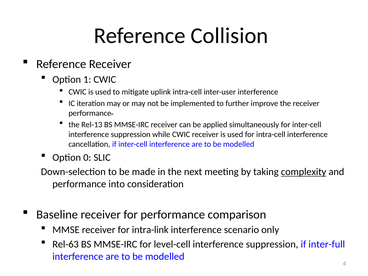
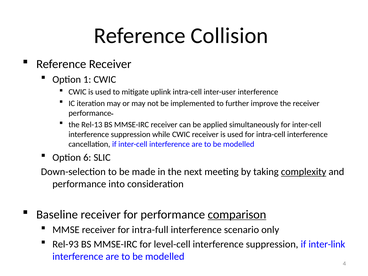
0: 0 -> 6
comparison underline: none -> present
intra-link: intra-link -> intra-full
Rel-63: Rel-63 -> Rel-93
inter-full: inter-full -> inter-link
